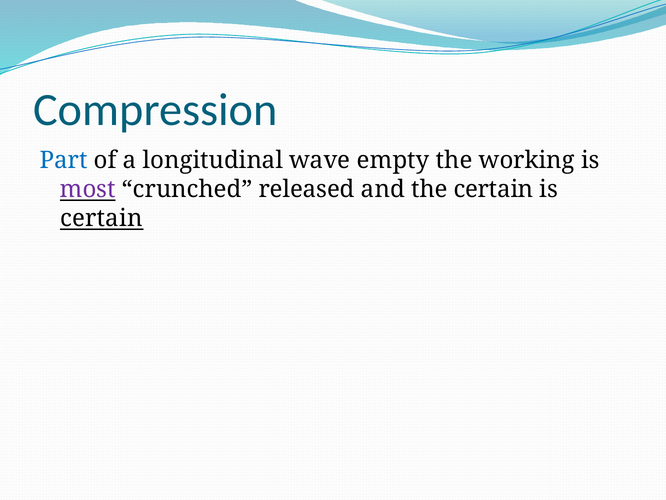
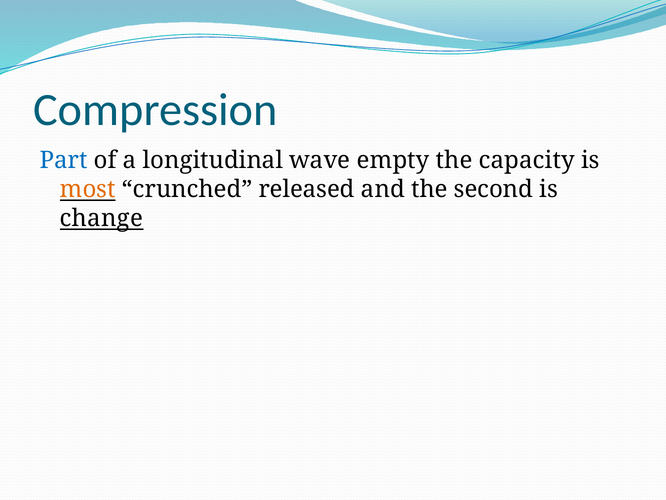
working: working -> capacity
most colour: purple -> orange
the certain: certain -> second
certain at (101, 218): certain -> change
